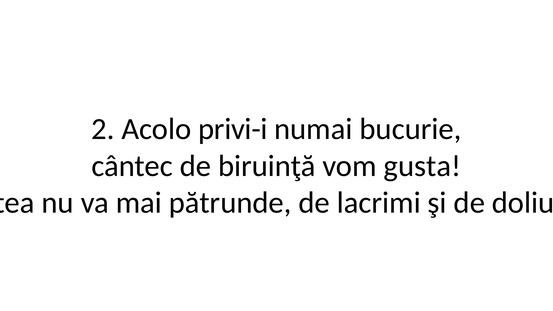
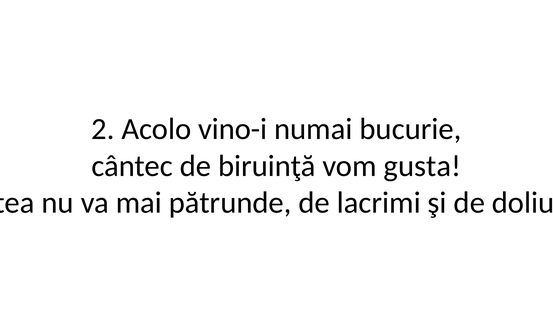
privi-i: privi-i -> vino-i
